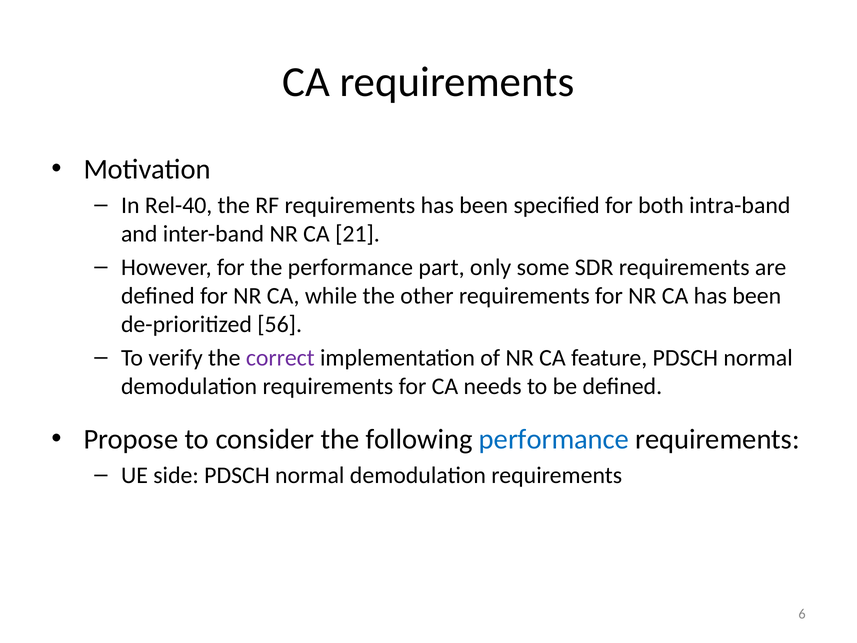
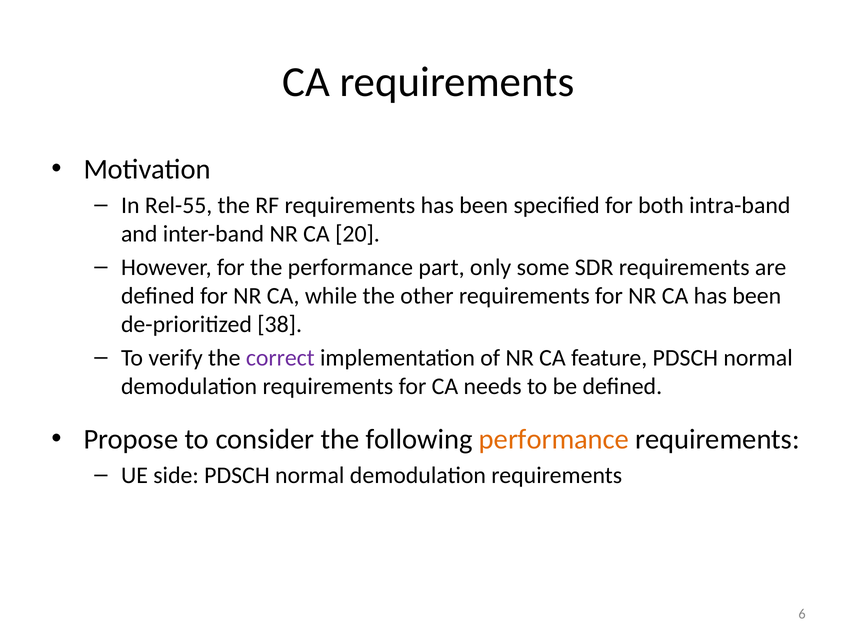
Rel-40: Rel-40 -> Rel-55
21: 21 -> 20
56: 56 -> 38
performance at (554, 439) colour: blue -> orange
